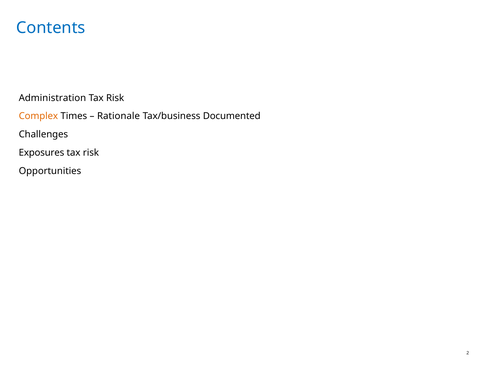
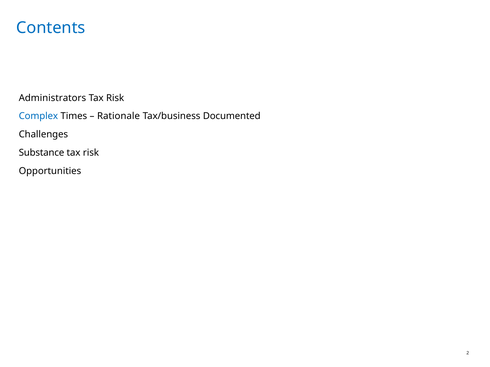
Administration: Administration -> Administrators
Complex colour: orange -> blue
Exposures: Exposures -> Substance
